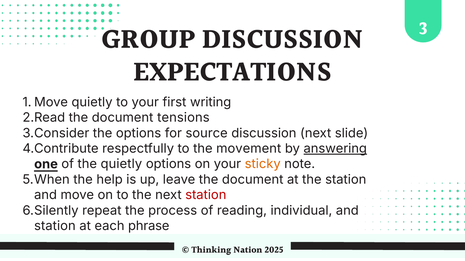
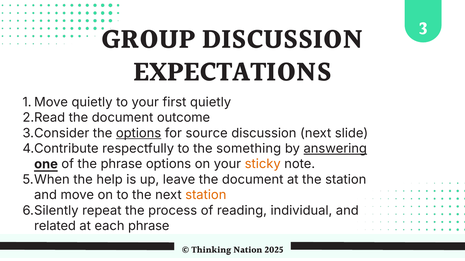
first writing: writing -> quietly
tensions: tensions -> outcome
options at (139, 133) underline: none -> present
movement: movement -> something
the quietly: quietly -> phrase
station at (206, 195) colour: red -> orange
station at (55, 226): station -> related
